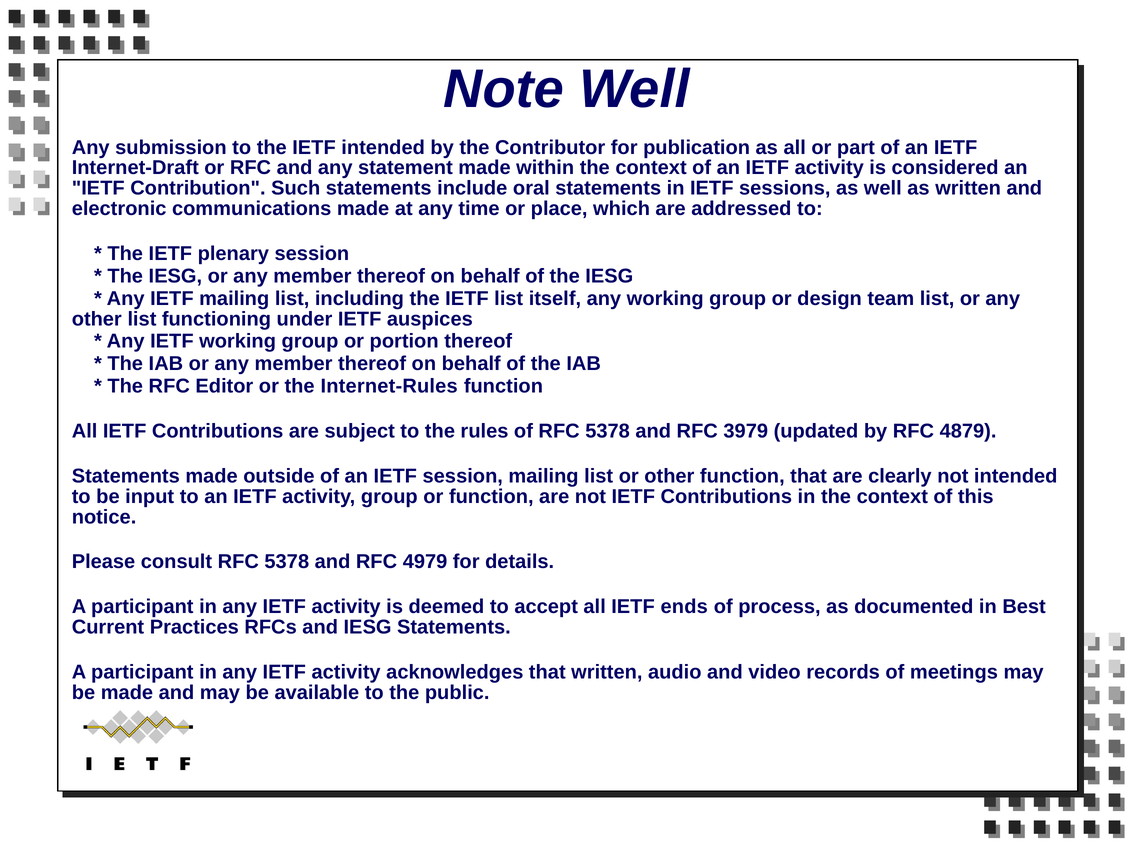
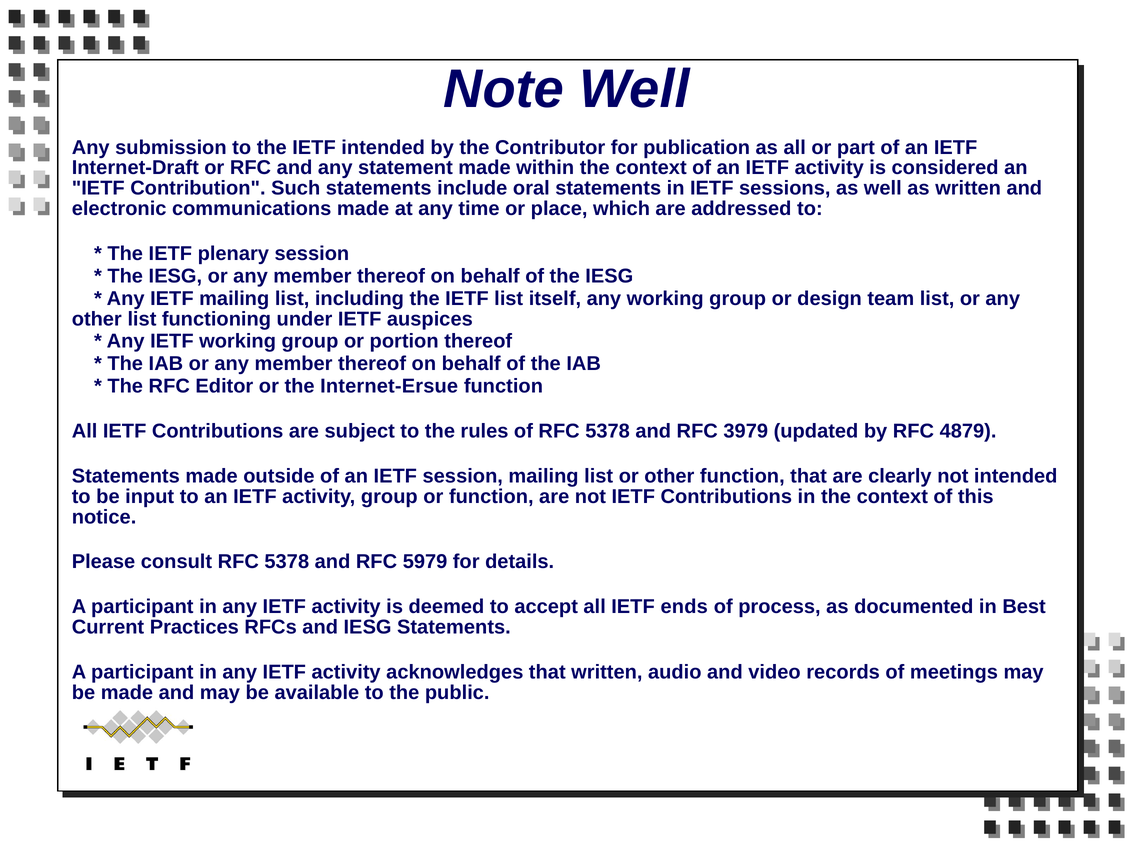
Internet-Rules: Internet-Rules -> Internet-Ersue
4979: 4979 -> 5979
